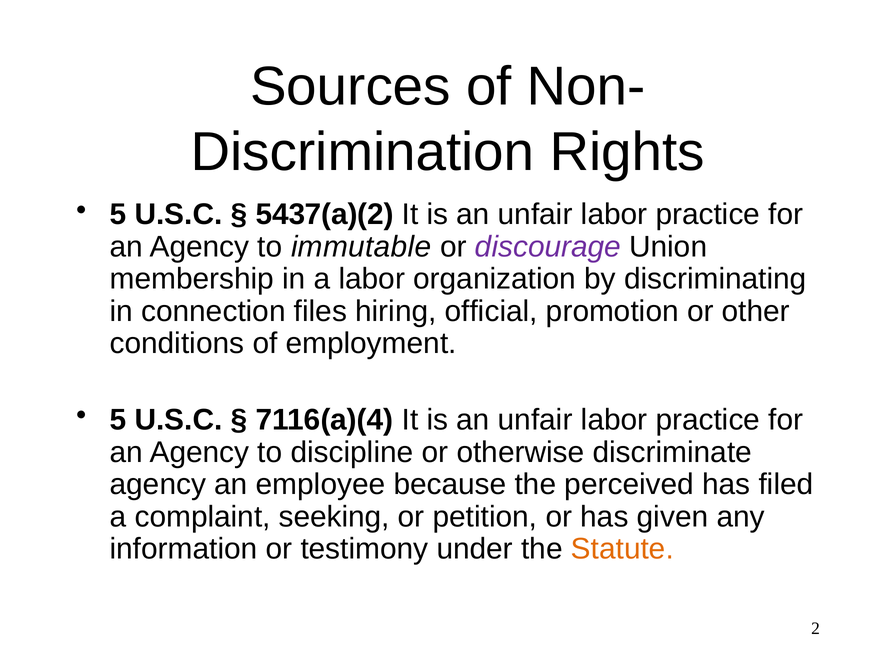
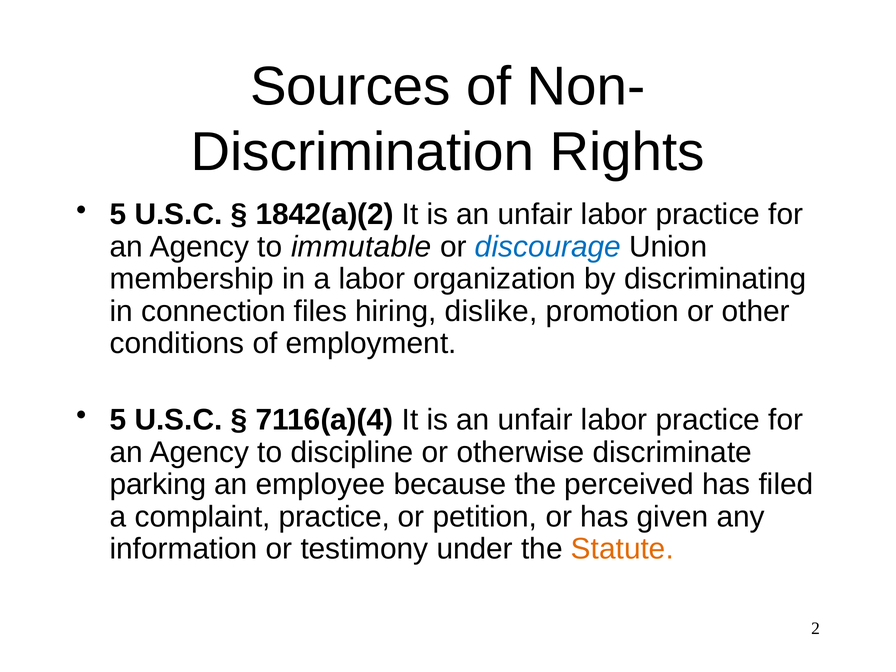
5437(a)(2: 5437(a)(2 -> 1842(a)(2
discourage colour: purple -> blue
official: official -> dislike
agency at (158, 484): agency -> parking
complaint seeking: seeking -> practice
